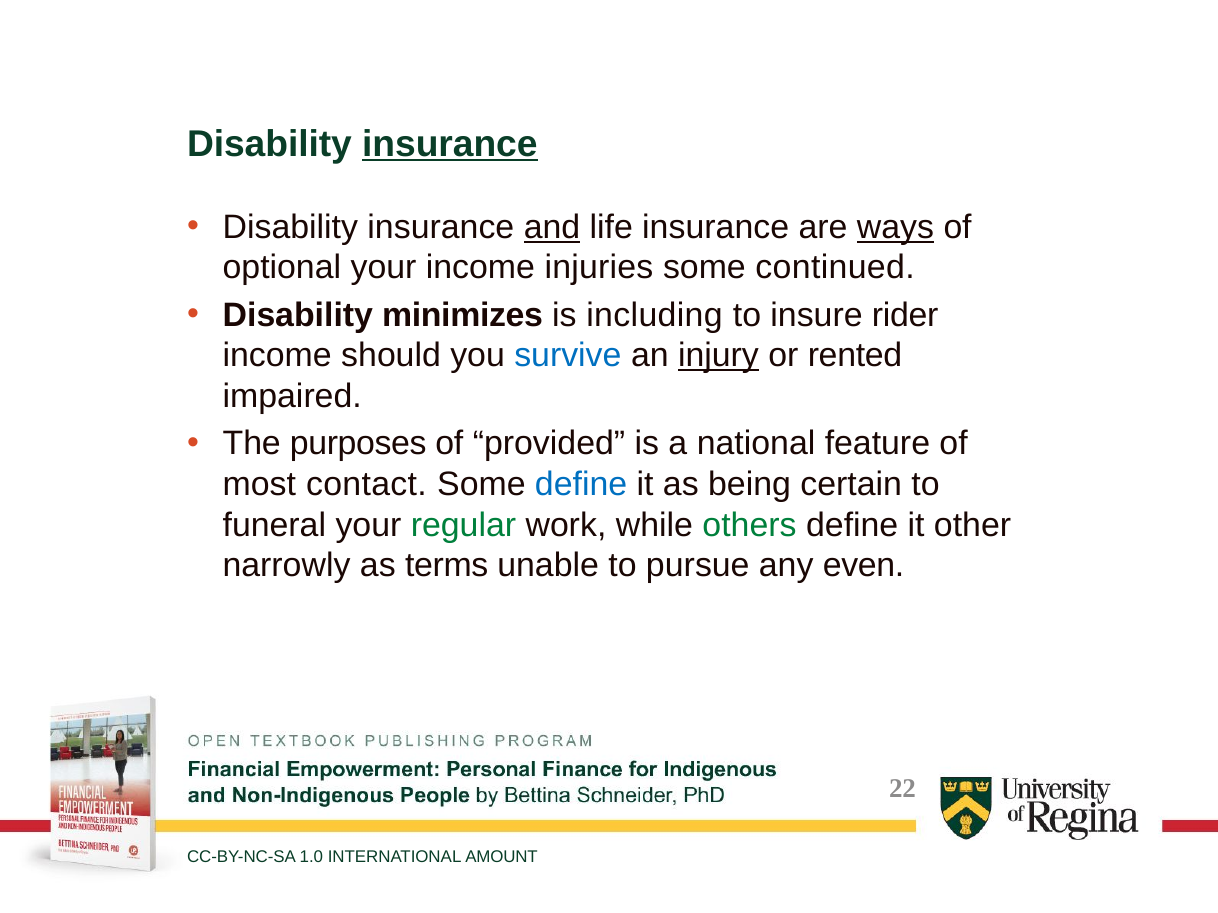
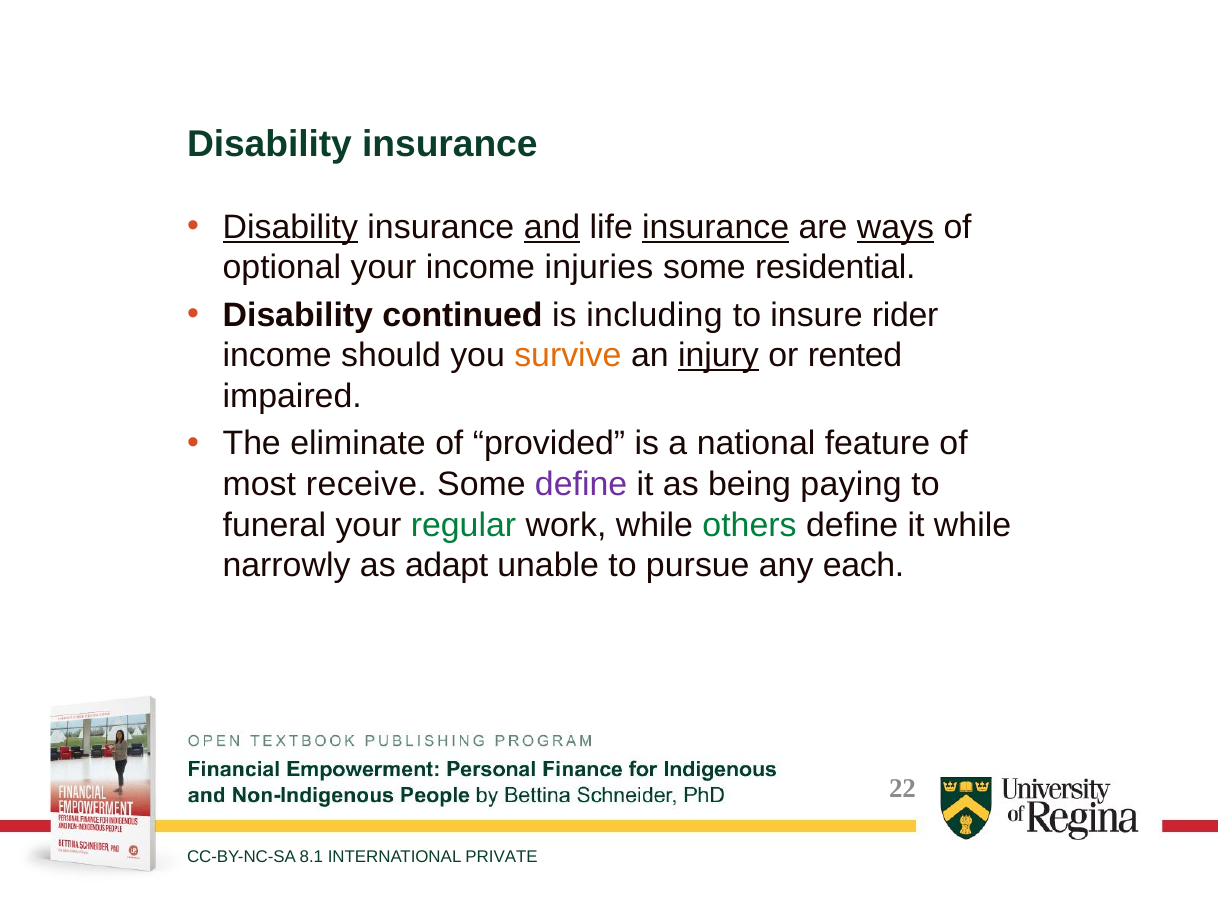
insurance at (450, 144) underline: present -> none
Disability at (290, 227) underline: none -> present
insurance at (716, 227) underline: none -> present
continued: continued -> residential
minimizes: minimizes -> continued
survive colour: blue -> orange
purposes: purposes -> eliminate
contact: contact -> receive
define at (581, 485) colour: blue -> purple
certain: certain -> paying
it other: other -> while
terms: terms -> adapt
even: even -> each
1.0: 1.0 -> 8.1
AMOUNT: AMOUNT -> PRIVATE
